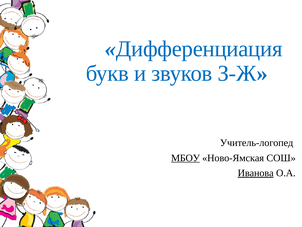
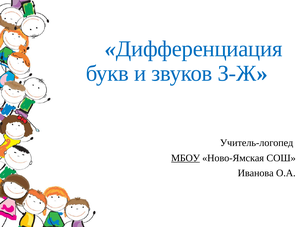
Иванова underline: present -> none
